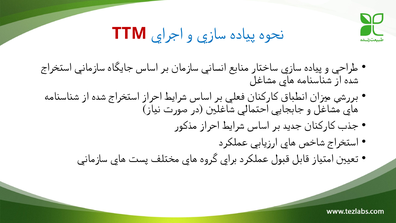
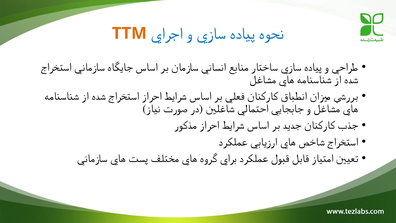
TTM colour: red -> orange
